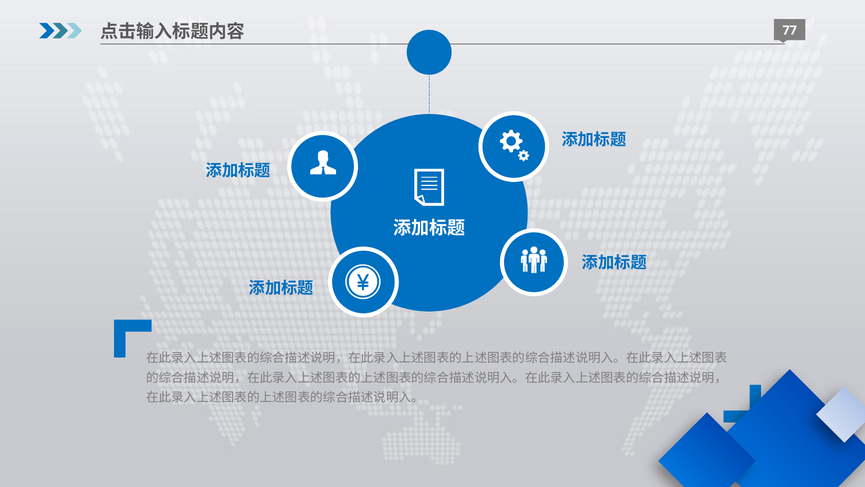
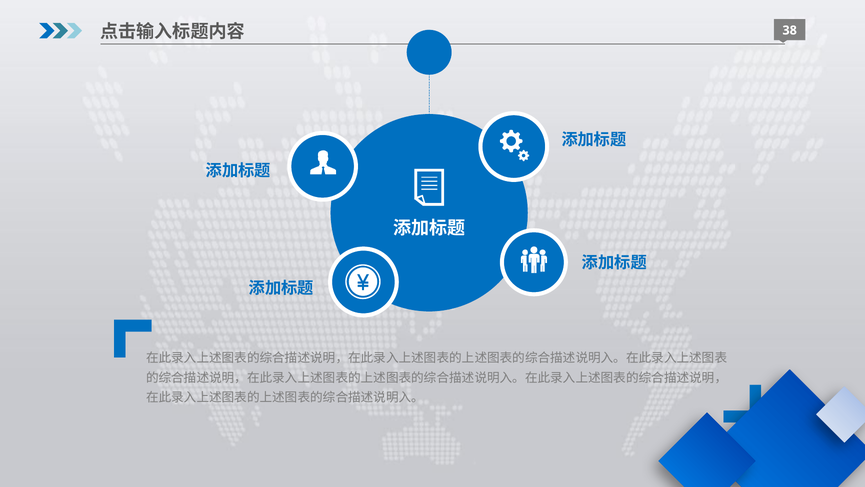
77: 77 -> 38
